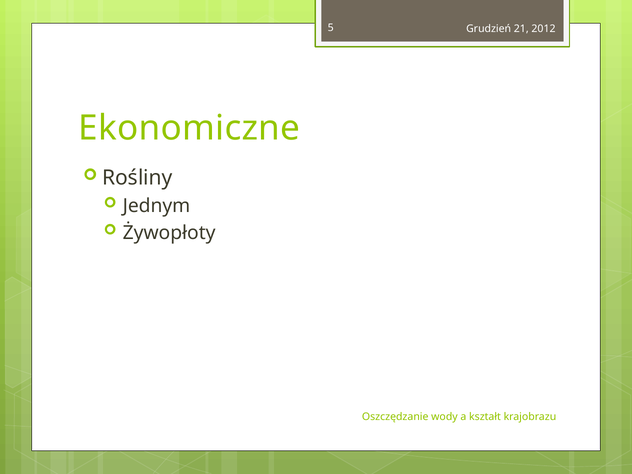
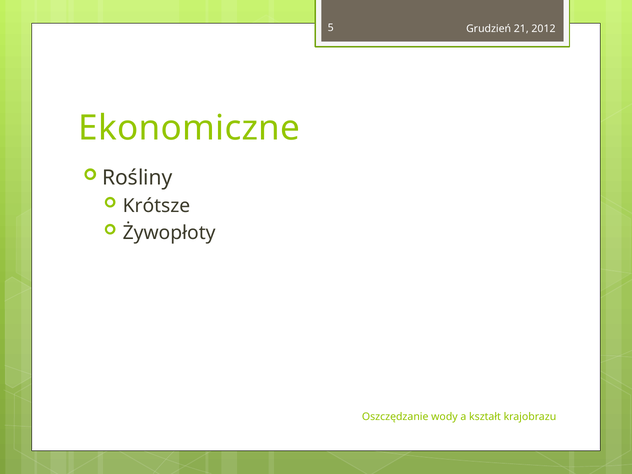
Jednym: Jednym -> Krótsze
